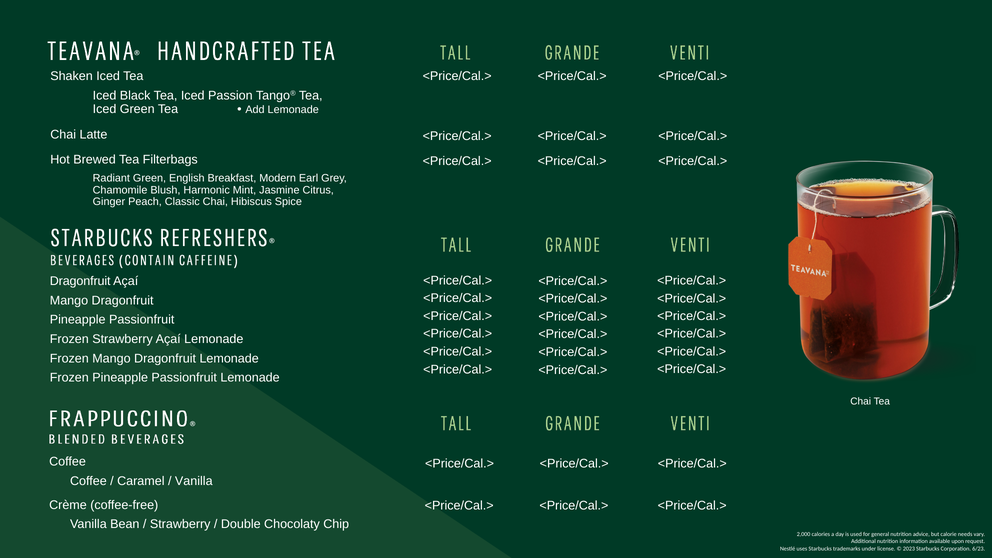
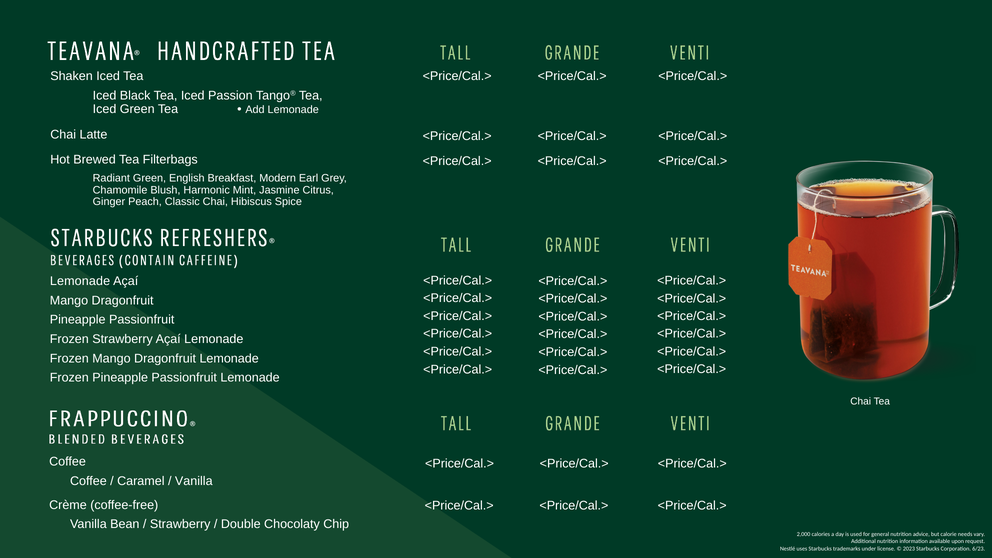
Dragonfruit at (80, 281): Dragonfruit -> Lemonade
